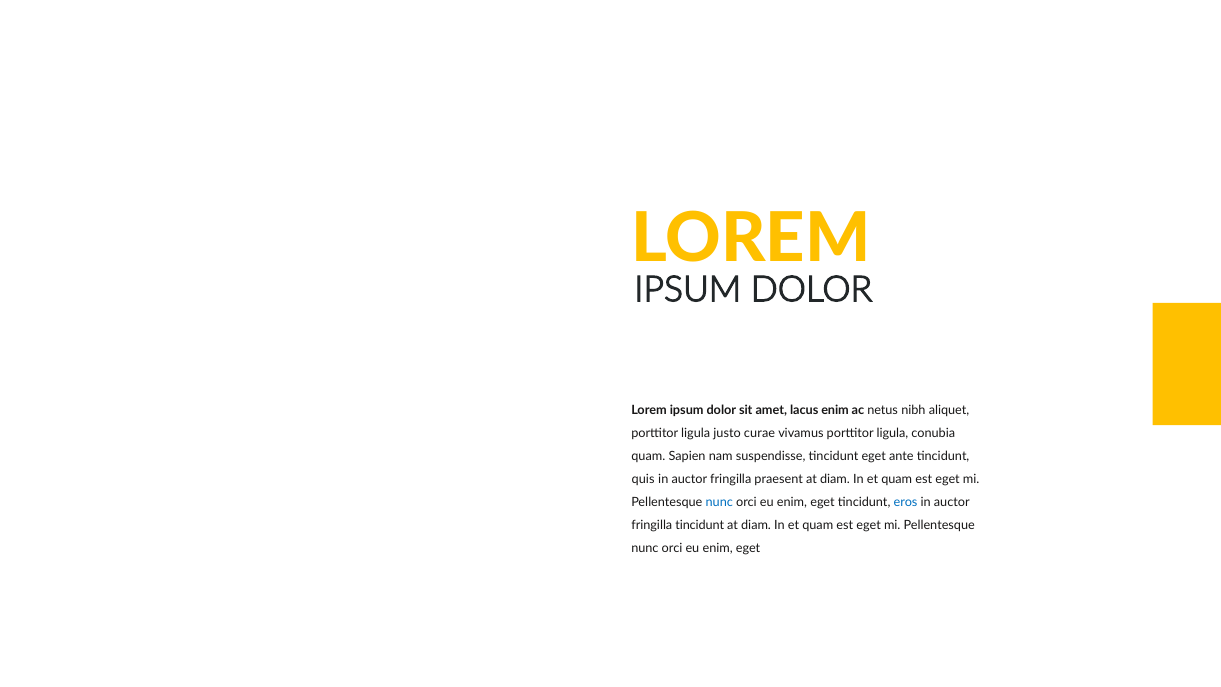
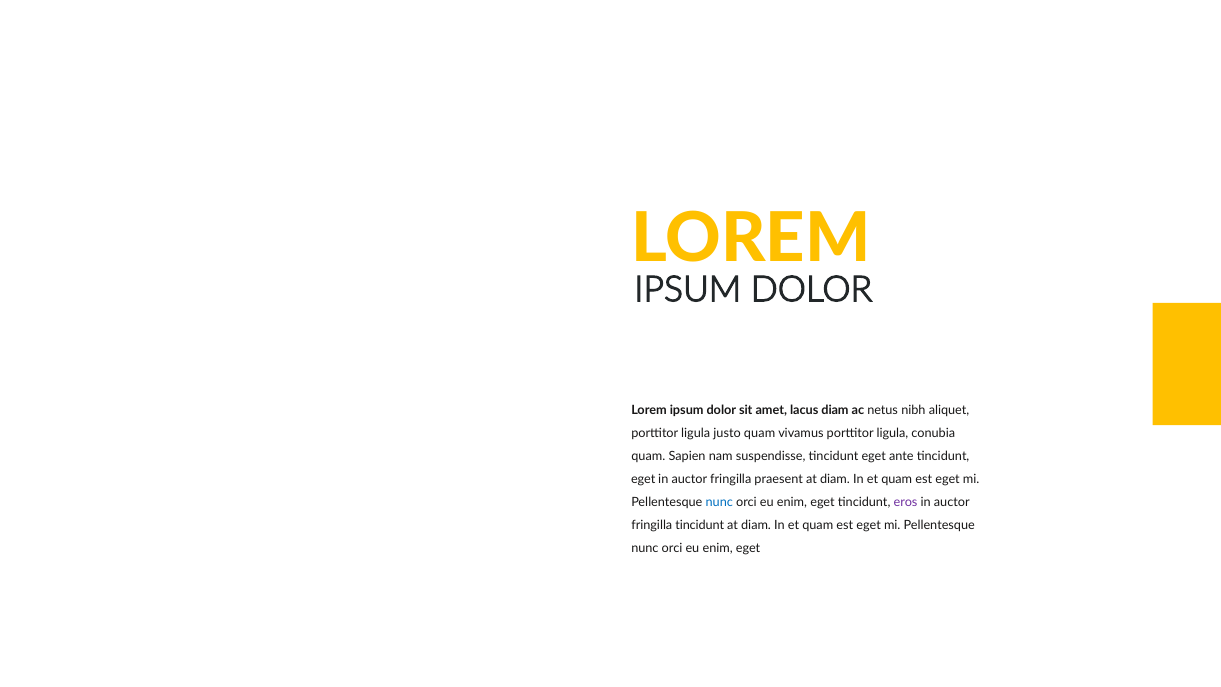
lacus enim: enim -> diam
justo curae: curae -> quam
quis at (643, 479): quis -> eget
eros colour: blue -> purple
